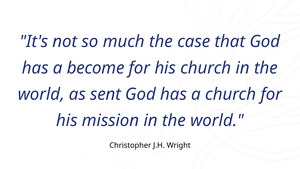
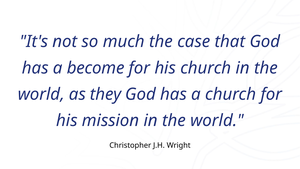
sent: sent -> they
